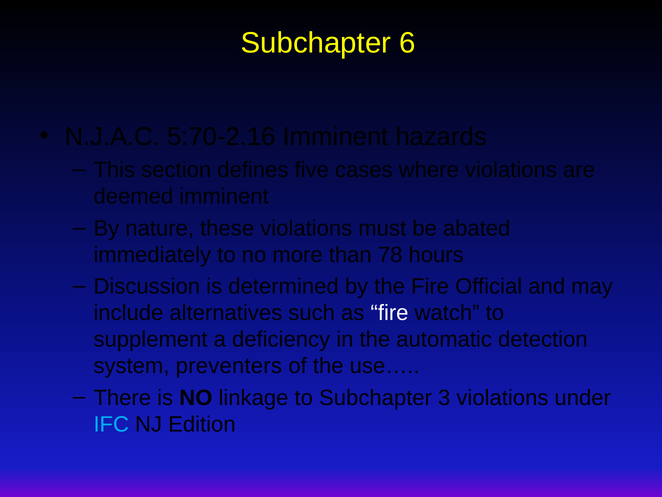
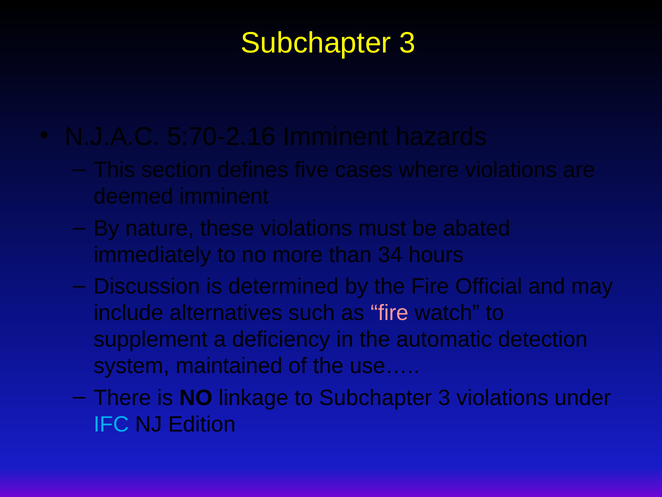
6 at (407, 43): 6 -> 3
78: 78 -> 34
fire at (390, 313) colour: white -> pink
preventers: preventers -> maintained
